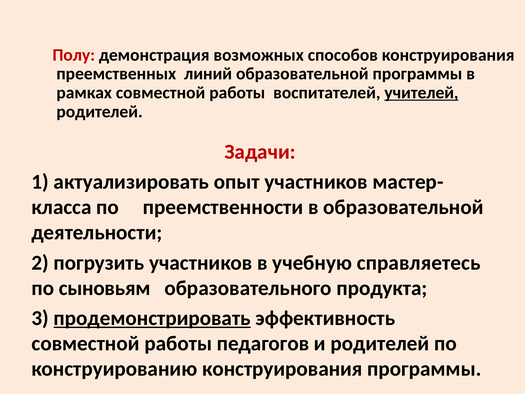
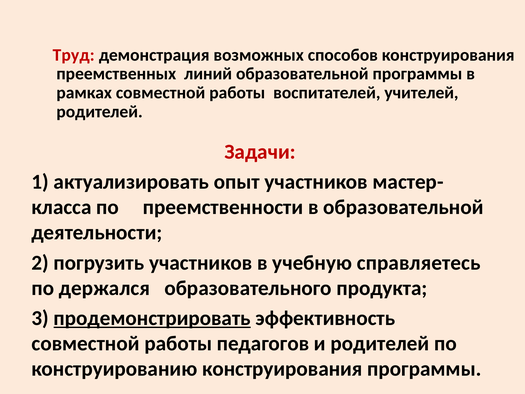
Полу: Полу -> Труд
учителей underline: present -> none
сыновьям: сыновьям -> держался
